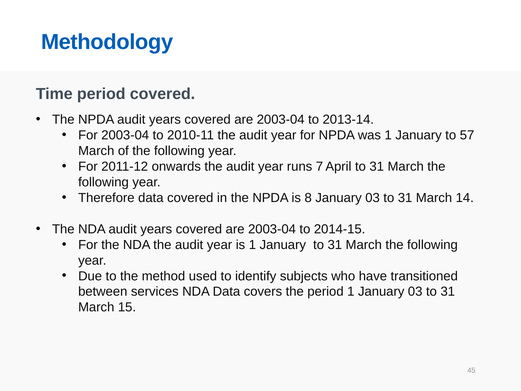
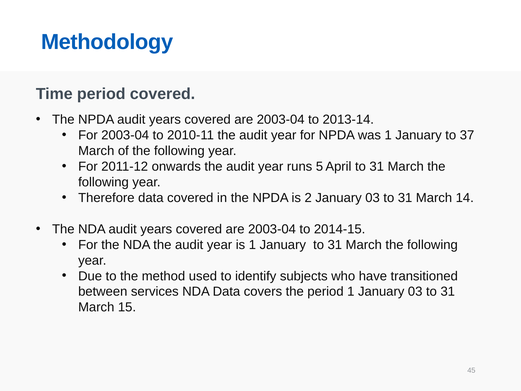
57: 57 -> 37
7: 7 -> 5
8: 8 -> 2
